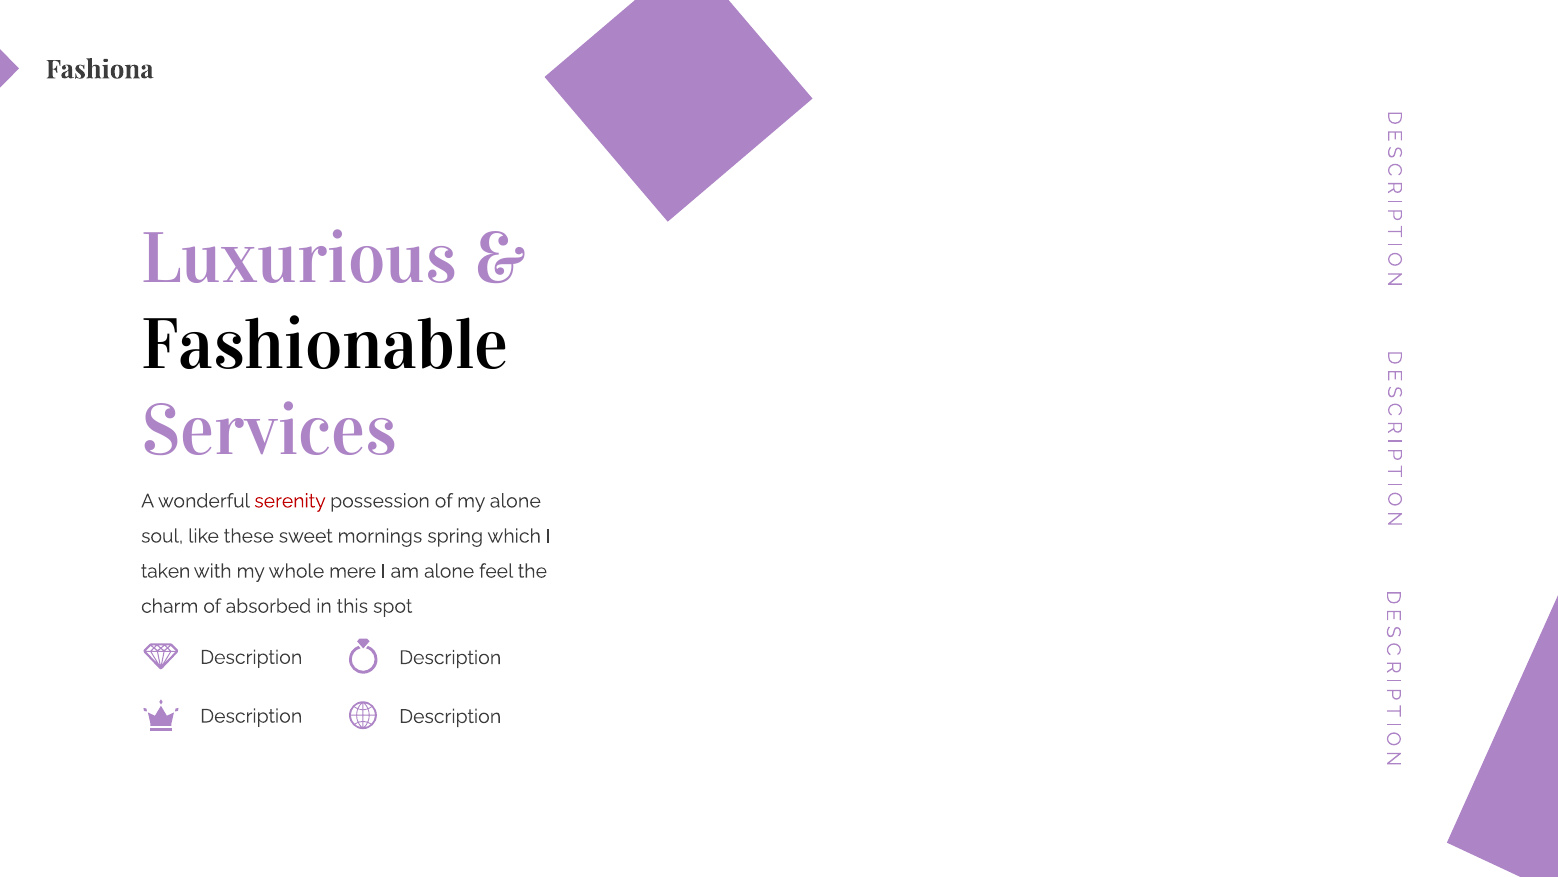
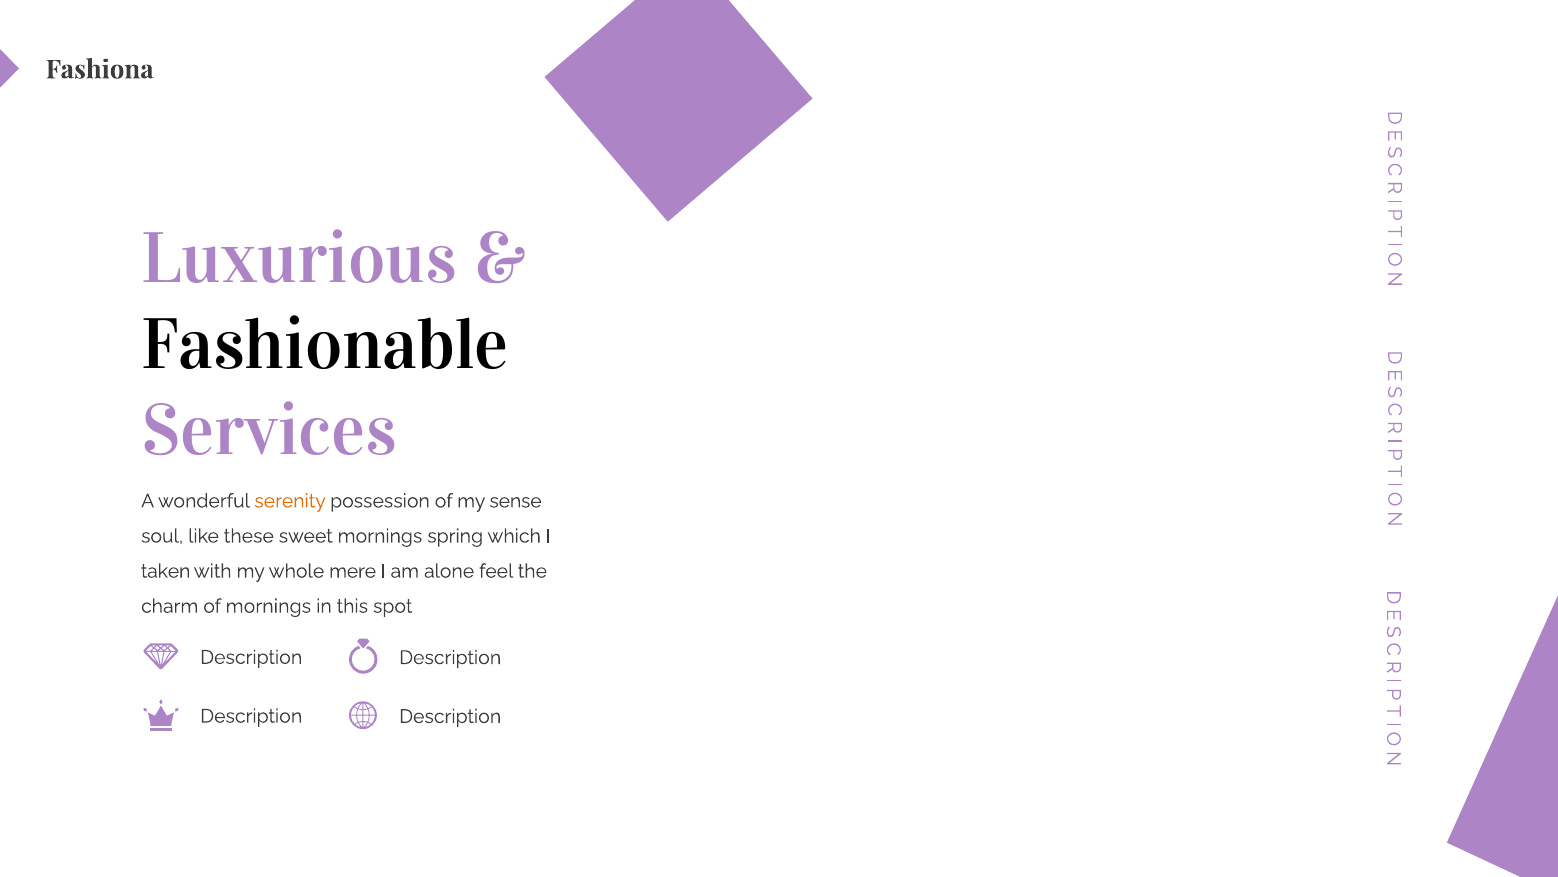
serenity colour: red -> orange
my alone: alone -> sense
of absorbed: absorbed -> mornings
